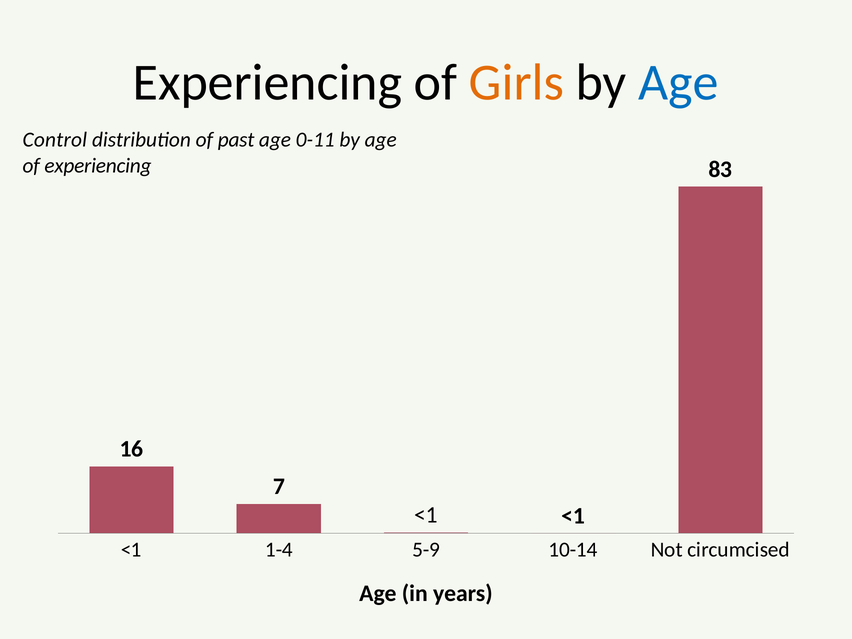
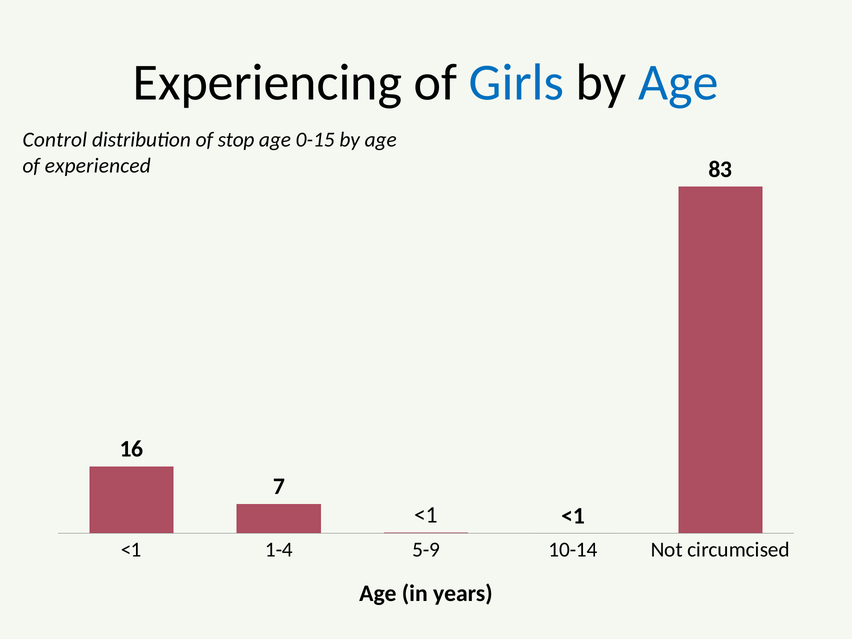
Girls colour: orange -> blue
past: past -> stop
0-11: 0-11 -> 0-15
of experiencing: experiencing -> experienced
